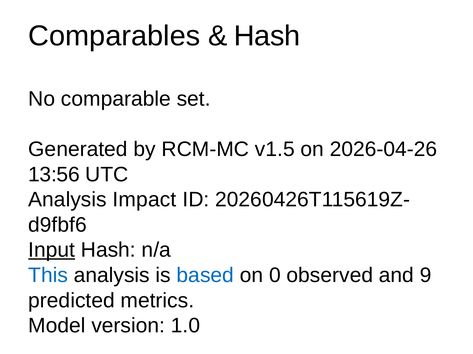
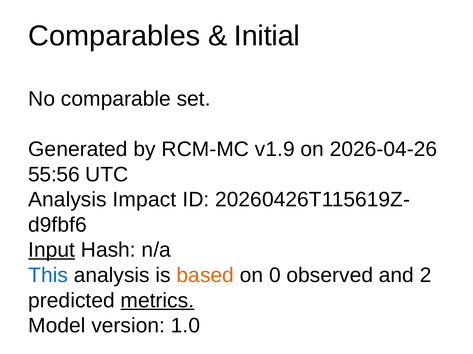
Hash at (267, 36): Hash -> Initial
v1.5: v1.5 -> v1.9
13:56: 13:56 -> 55:56
based colour: blue -> orange
9: 9 -> 2
metrics underline: none -> present
